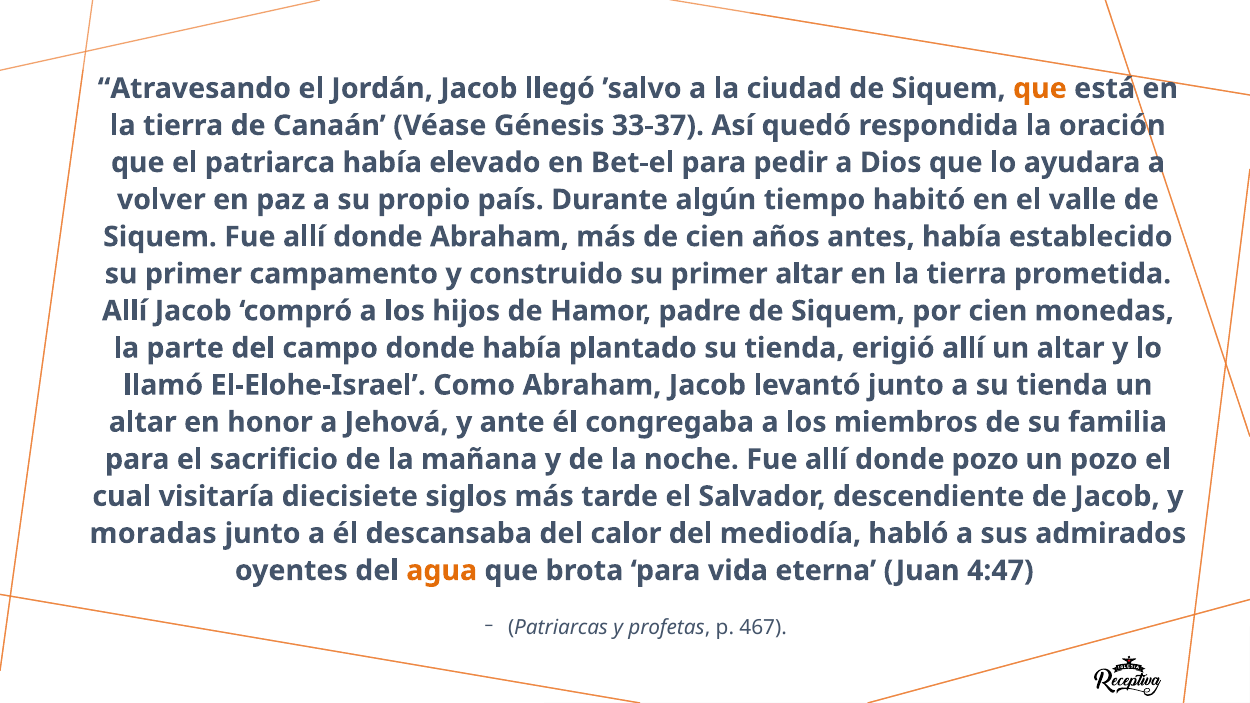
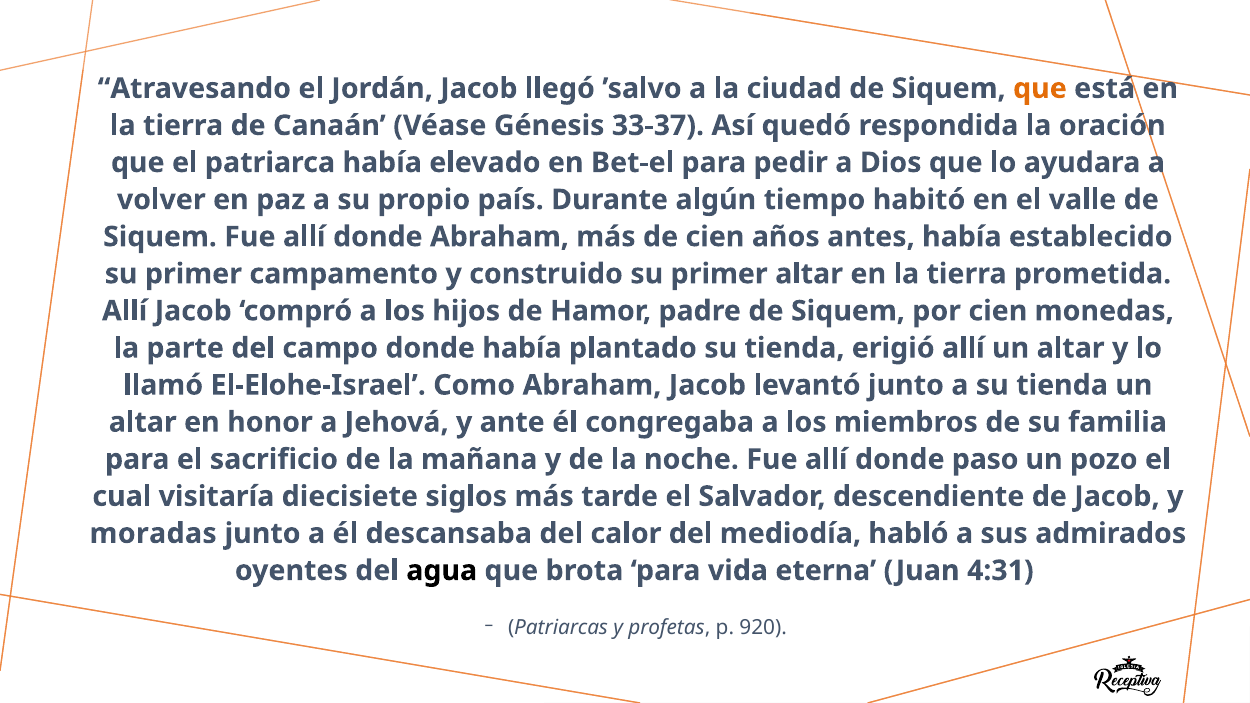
donde pozo: pozo -> paso
agua colour: orange -> black
4:47: 4:47 -> 4:31
467: 467 -> 920
